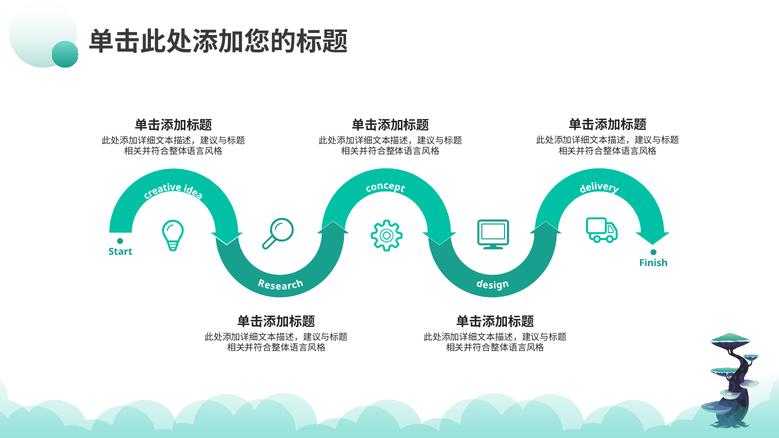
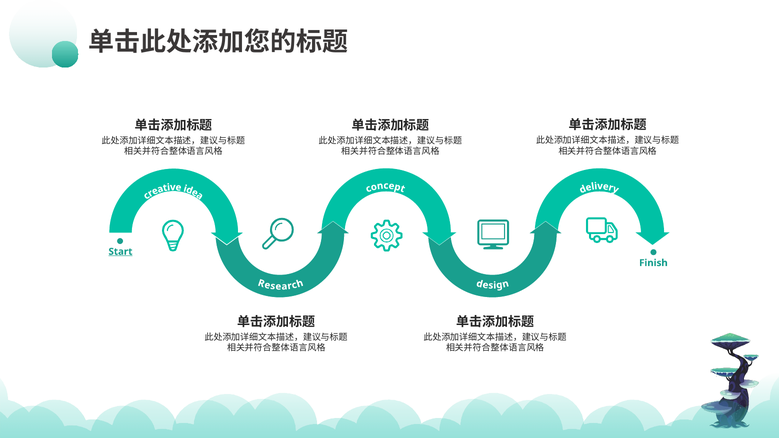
Start underline: none -> present
